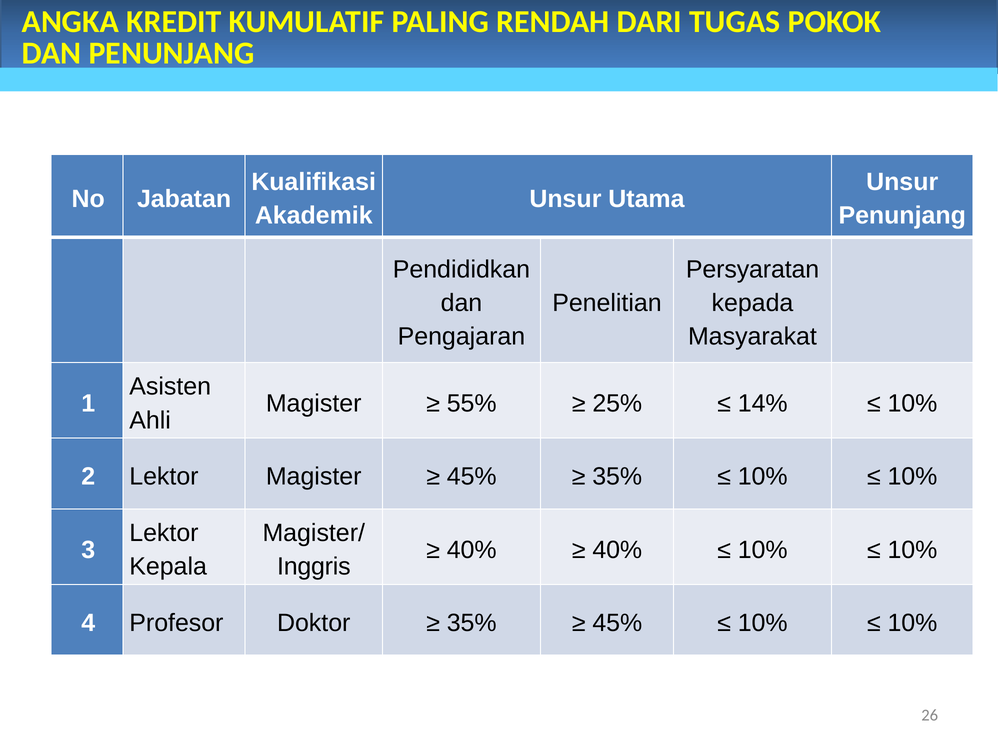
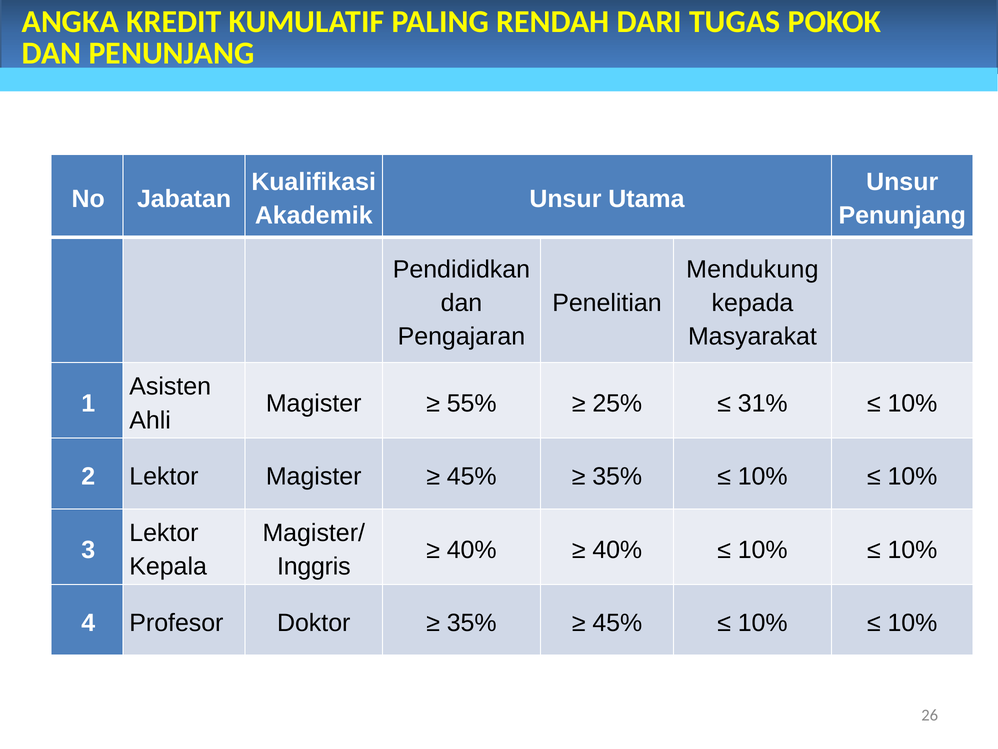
Persyaratan: Persyaratan -> Mendukung
14%: 14% -> 31%
